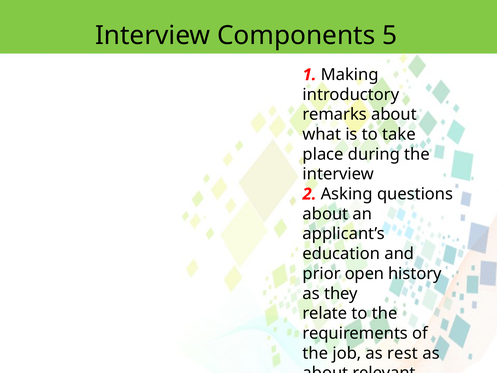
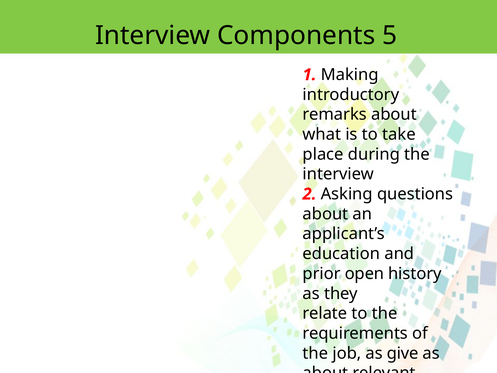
rest: rest -> give
